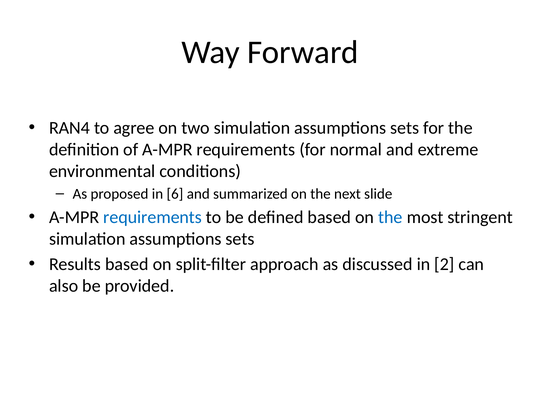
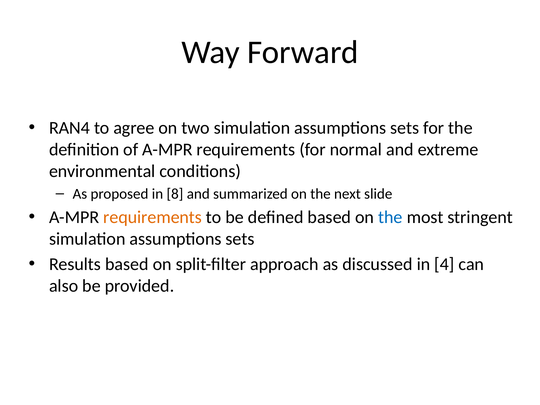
6: 6 -> 8
requirements at (153, 217) colour: blue -> orange
2: 2 -> 4
